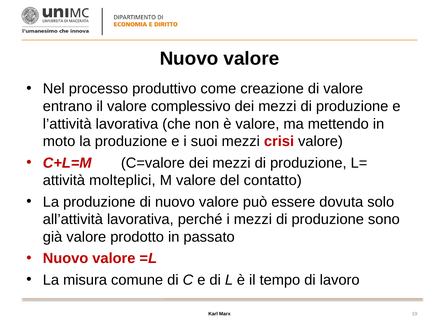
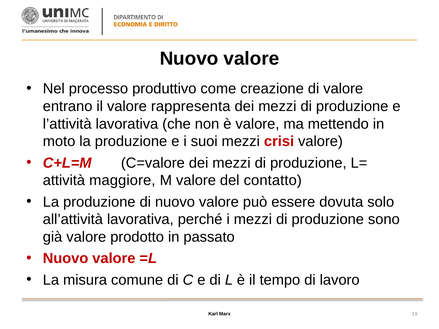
complessivo: complessivo -> rappresenta
molteplici: molteplici -> maggiore
